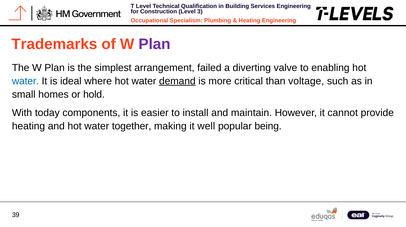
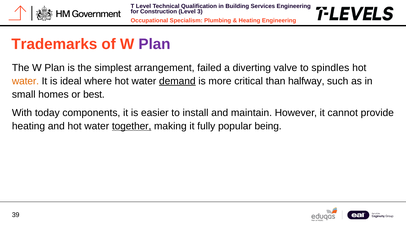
enabling: enabling -> spindles
water at (25, 81) colour: blue -> orange
voltage: voltage -> halfway
hold: hold -> best
together underline: none -> present
well: well -> fully
